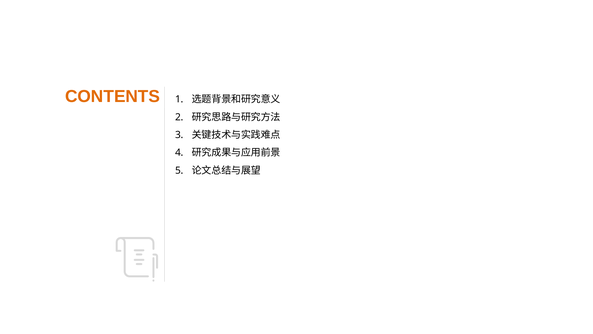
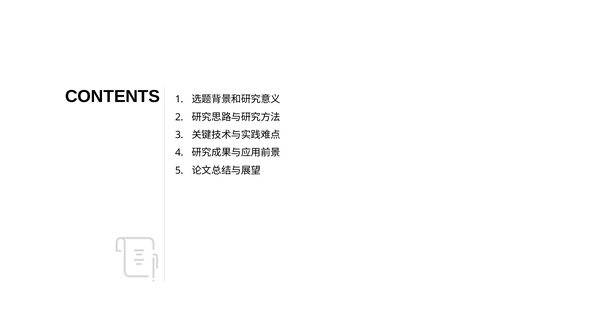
CONTENTS colour: orange -> black
